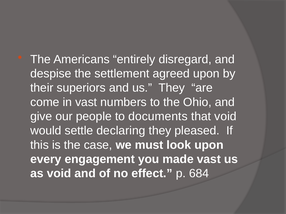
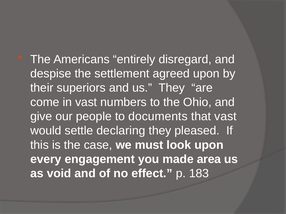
that void: void -> vast
made vast: vast -> area
684: 684 -> 183
